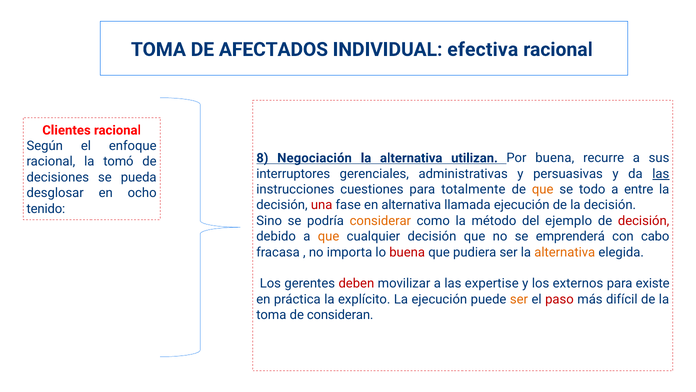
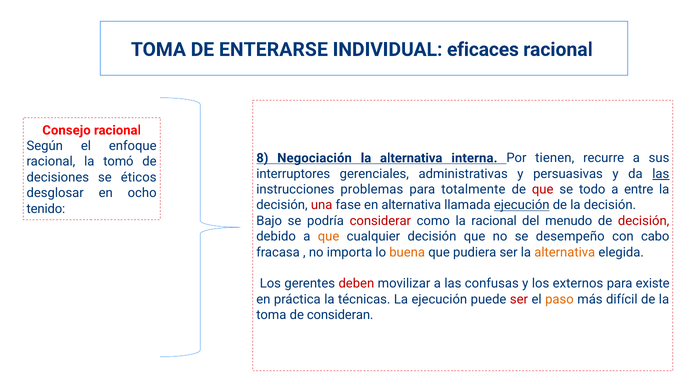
AFECTADOS: AFECTADOS -> ENTERARSE
efectiva: efectiva -> eficaces
Clientes: Clientes -> Consejo
utilizan: utilizan -> interna
Por buena: buena -> tienen
pueda: pueda -> éticos
cuestiones: cuestiones -> problemas
que at (543, 189) colour: orange -> red
ejecución at (522, 205) underline: none -> present
Sino: Sino -> Bajo
considerar colour: orange -> red
la método: método -> racional
ejemplo: ejemplo -> menudo
emprenderá: emprenderá -> desempeño
buena at (407, 252) colour: red -> orange
expertise: expertise -> confusas
explícito: explícito -> técnicas
ser at (519, 299) colour: orange -> red
paso colour: red -> orange
